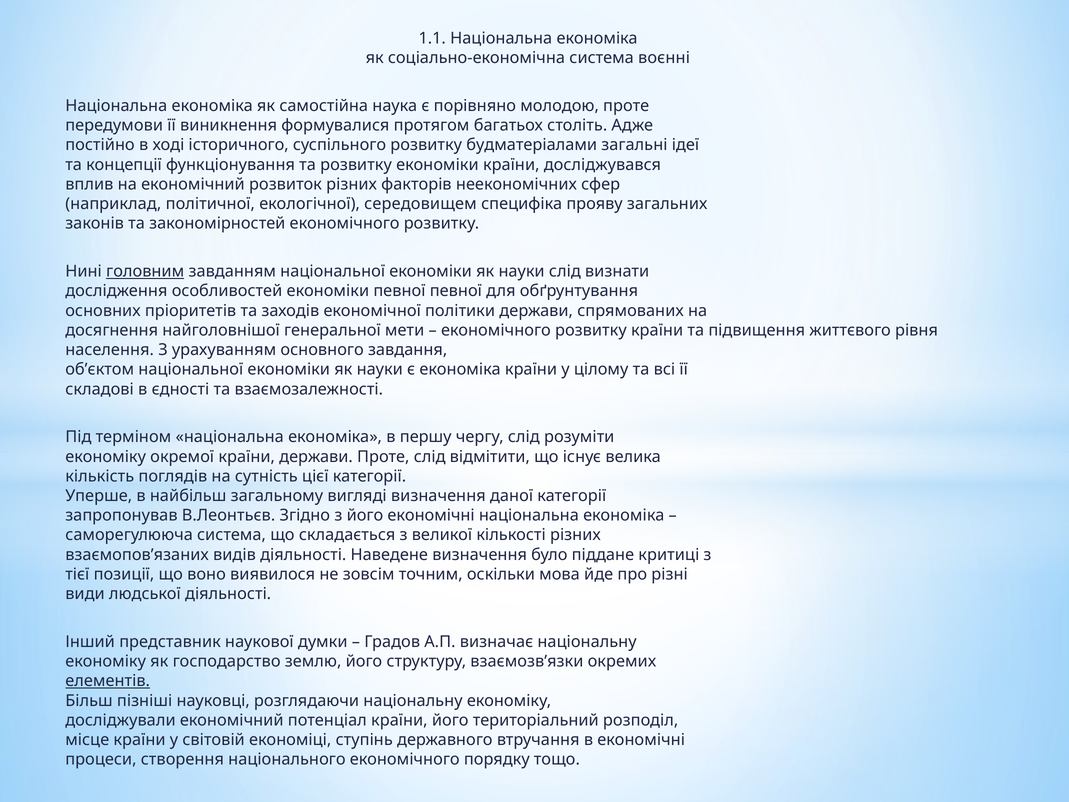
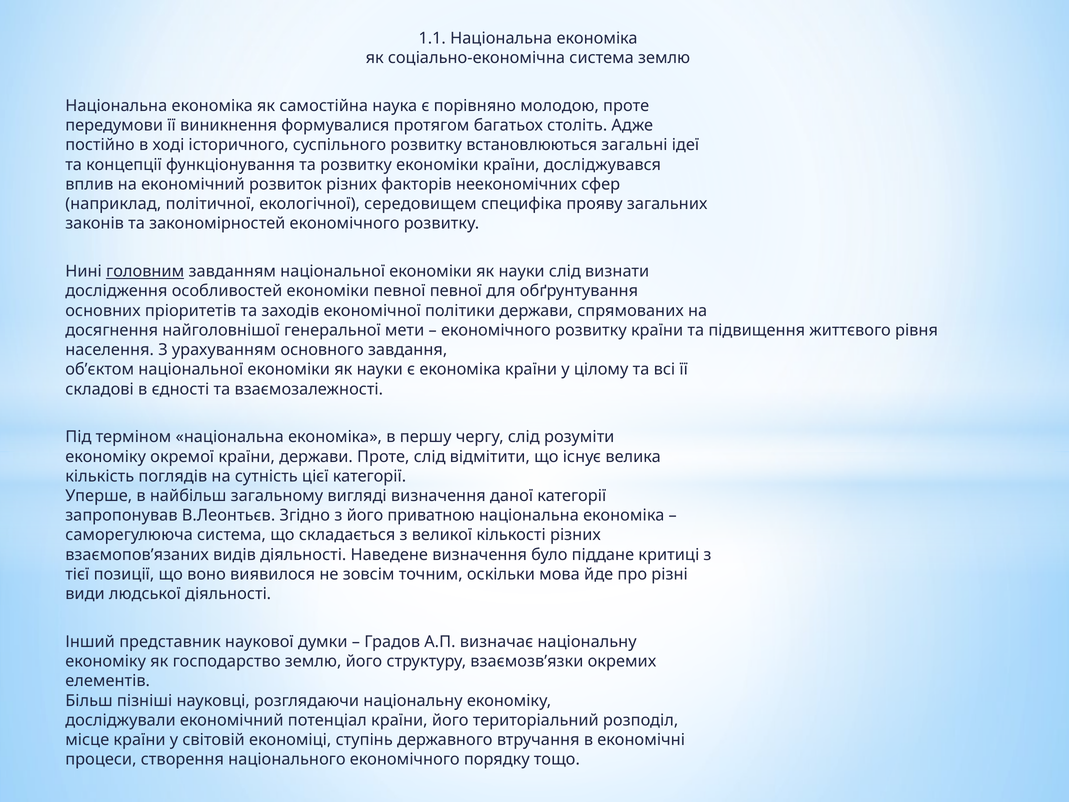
система воєнні: воєнні -> землю
будматеріалами: будматеріалами -> встановлюються
його економічні: економічні -> приватною
елементів underline: present -> none
